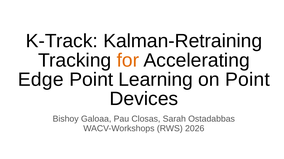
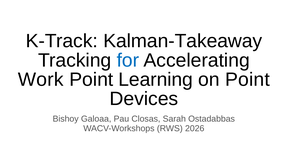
Kalman-Retraining: Kalman-Retraining -> Kalman-Takeaway
for colour: orange -> blue
Edge: Edge -> Work
